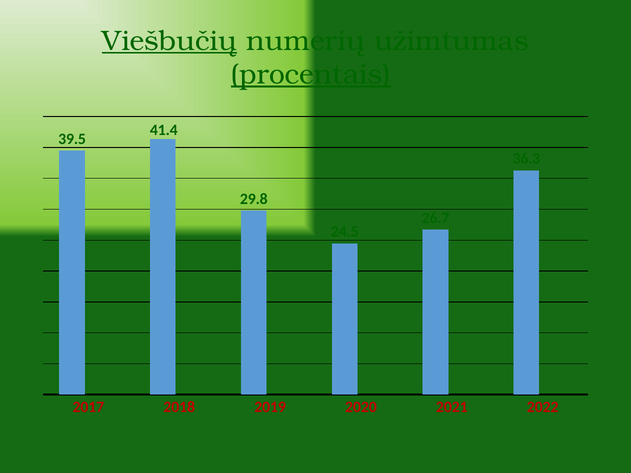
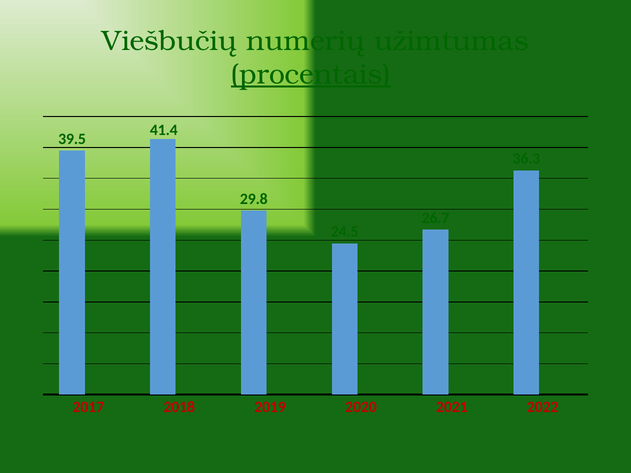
Viešbučių underline: present -> none
